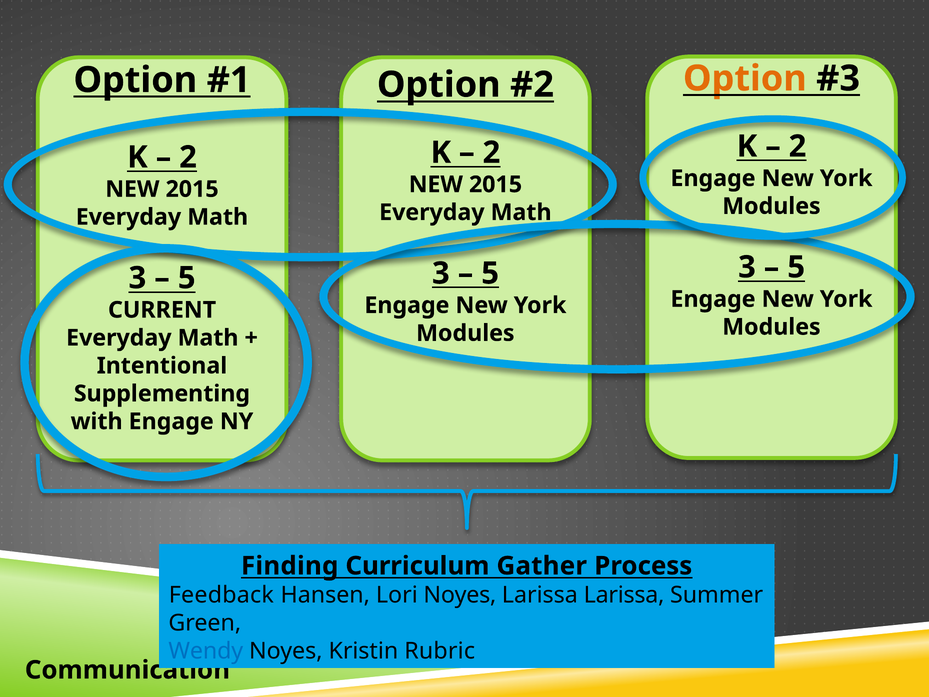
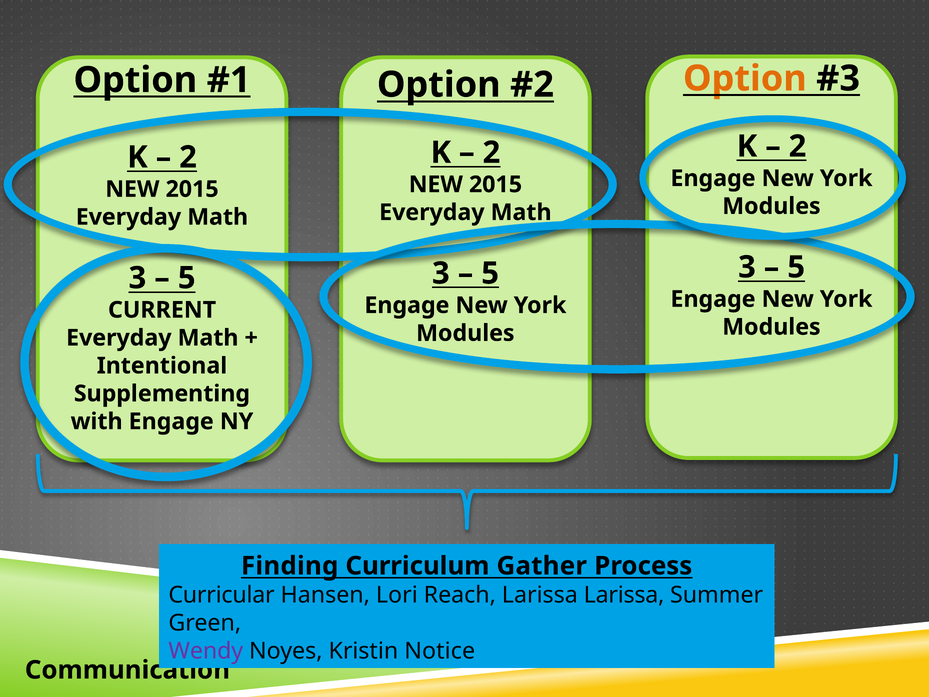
Feedback: Feedback -> Curricular
Lori Noyes: Noyes -> Reach
Wendy colour: blue -> purple
Rubric: Rubric -> Notice
